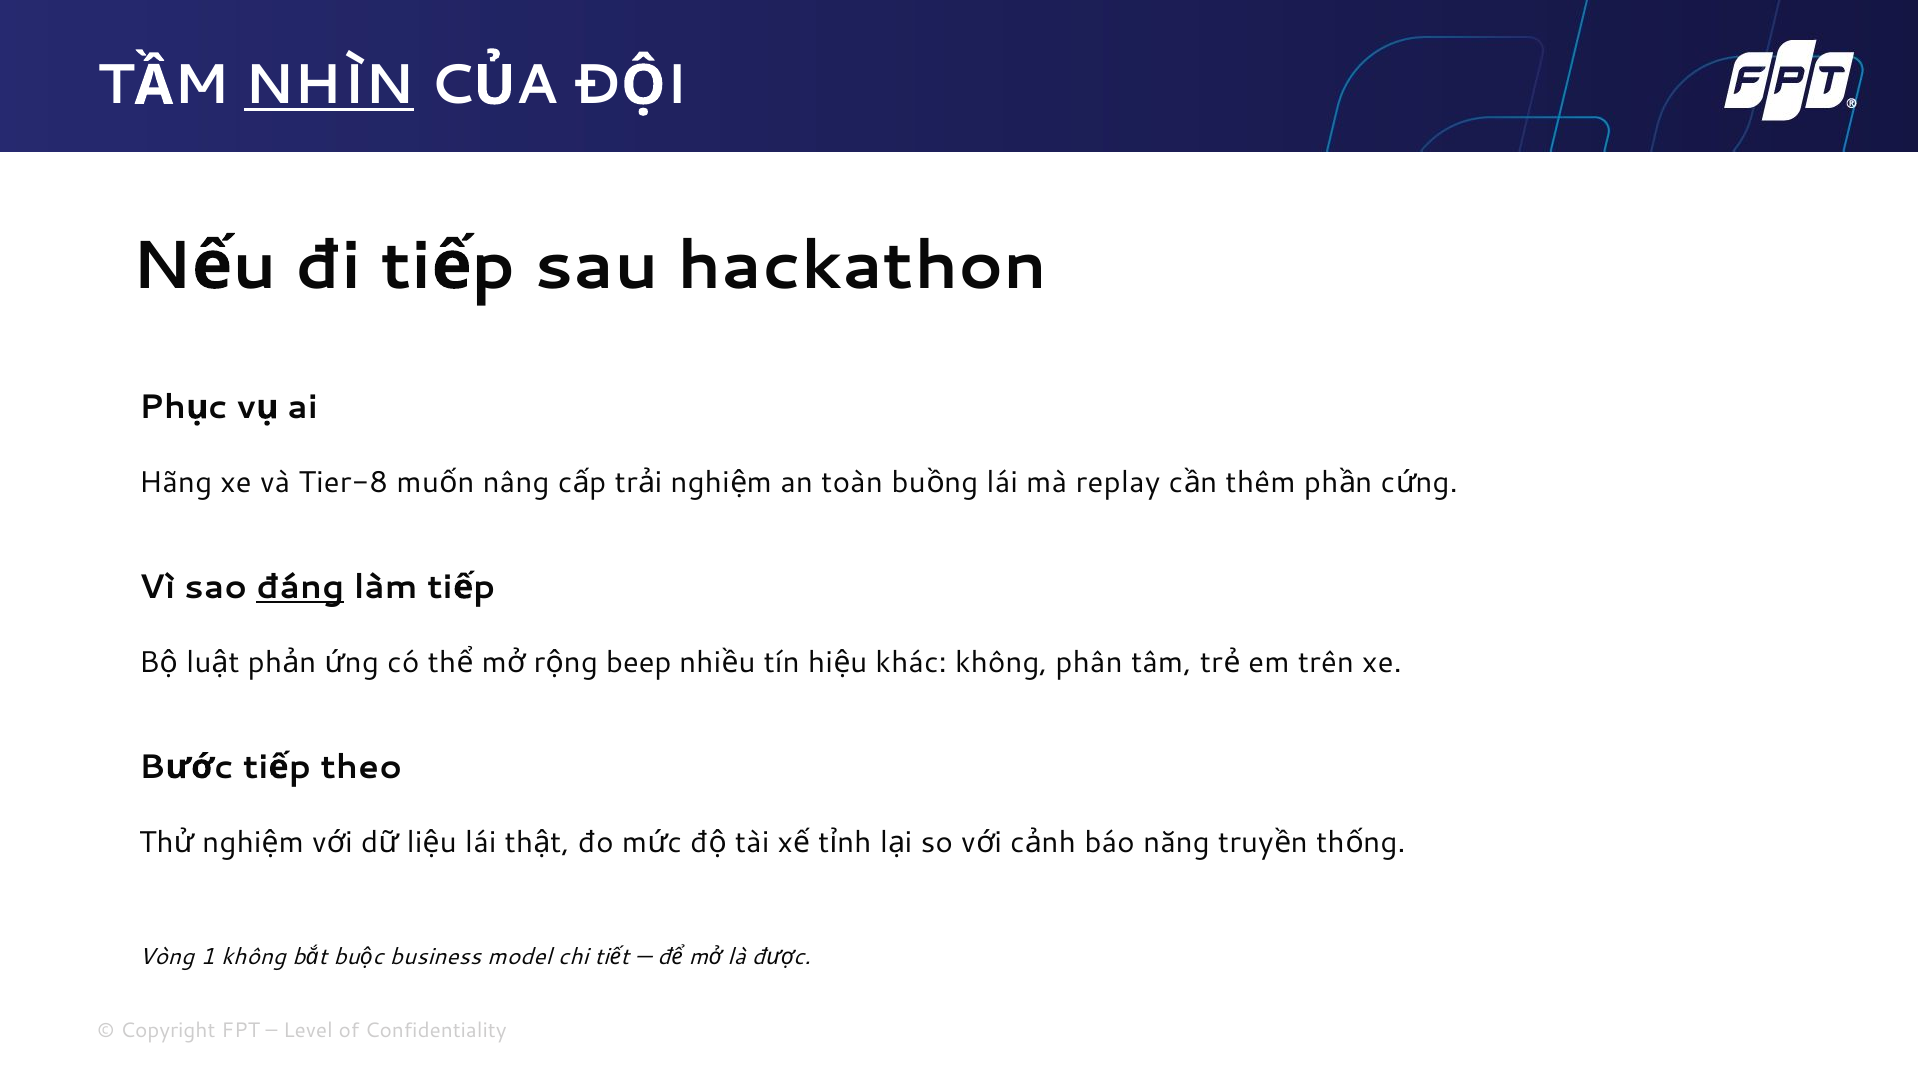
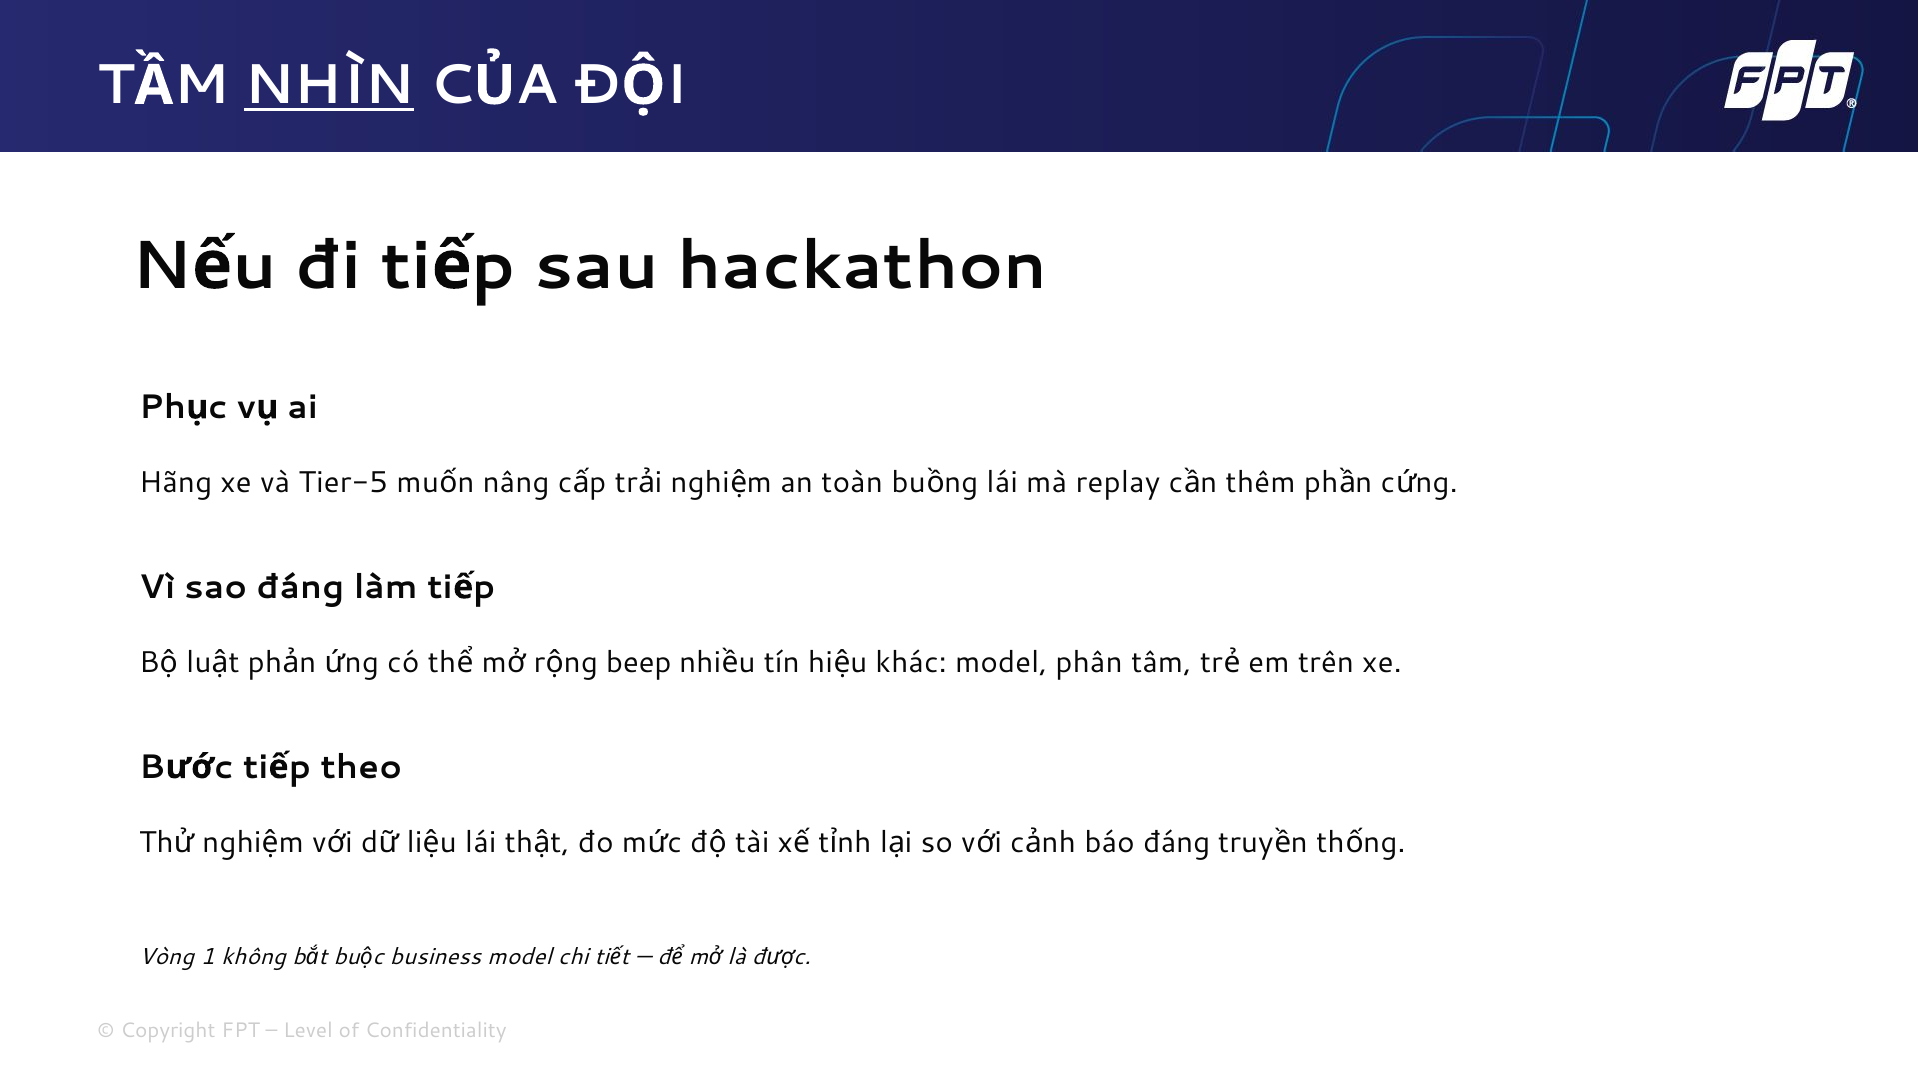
Tier-8: Tier-8 -> Tier-5
đáng at (300, 587) underline: present -> none
khác không: không -> model
báo năng: năng -> đáng
